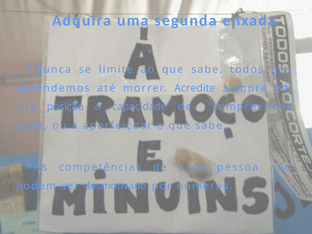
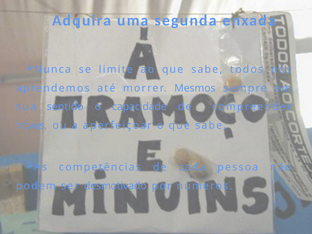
Acredite: Acredite -> Mesmos
posição: posição -> sentido
partir: partir -> novas
